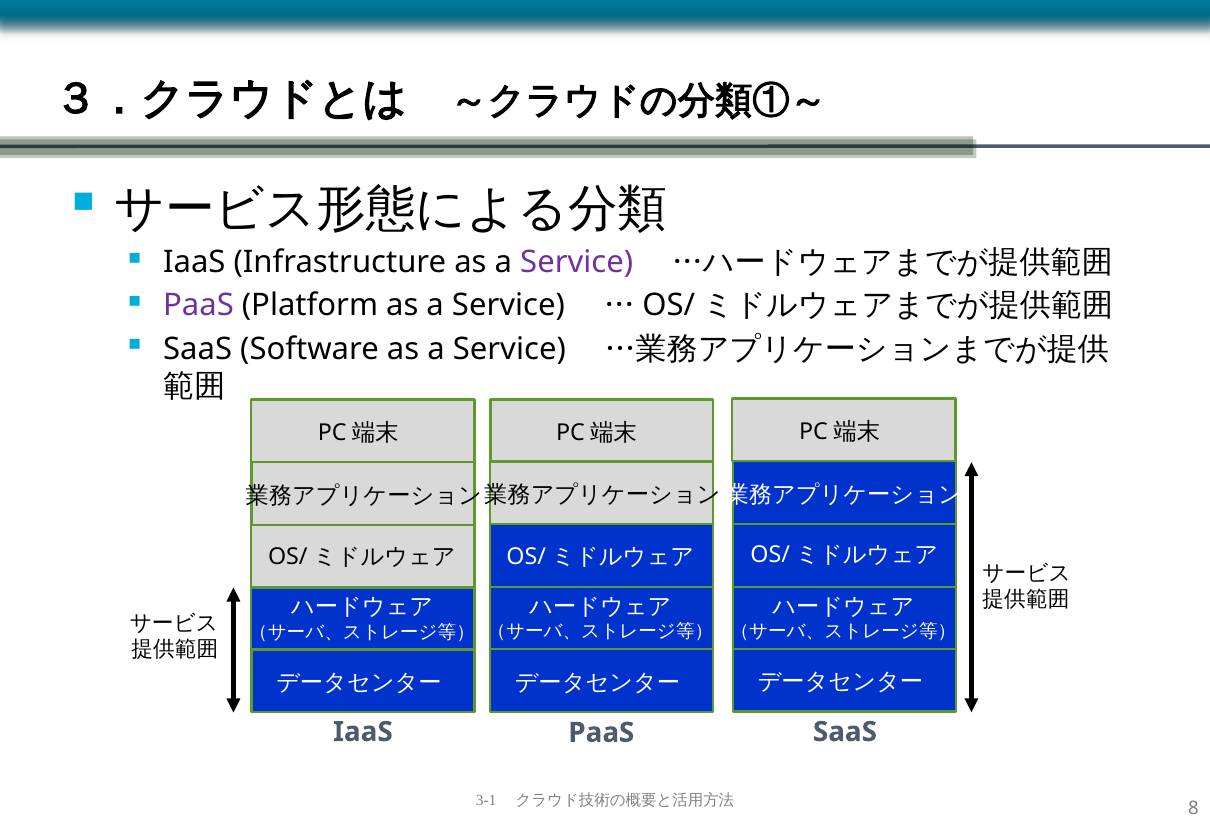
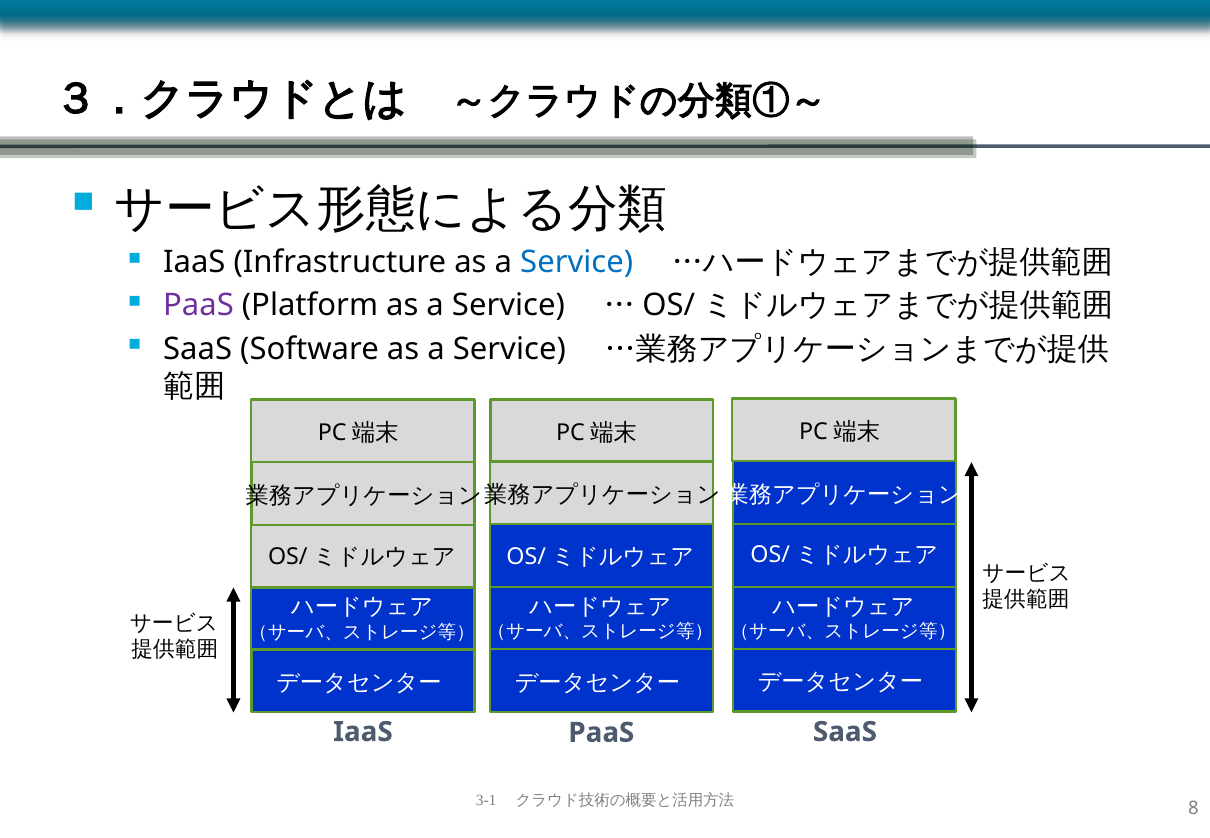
Service at (577, 262) colour: purple -> blue
